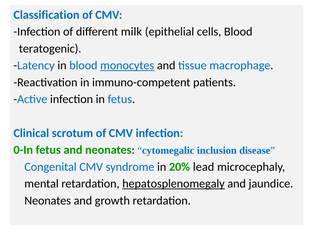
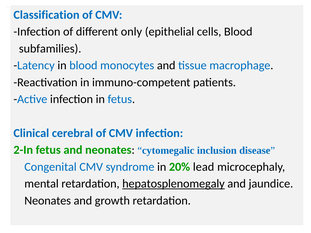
milk: milk -> only
teratogenic: teratogenic -> subfamilies
monocytes underline: present -> none
scrotum: scrotum -> cerebral
0-In: 0-In -> 2-In
